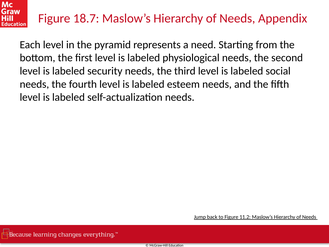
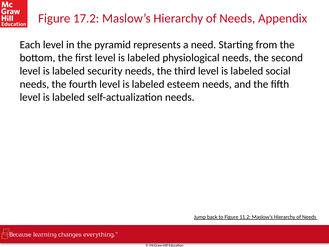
18.7: 18.7 -> 17.2
